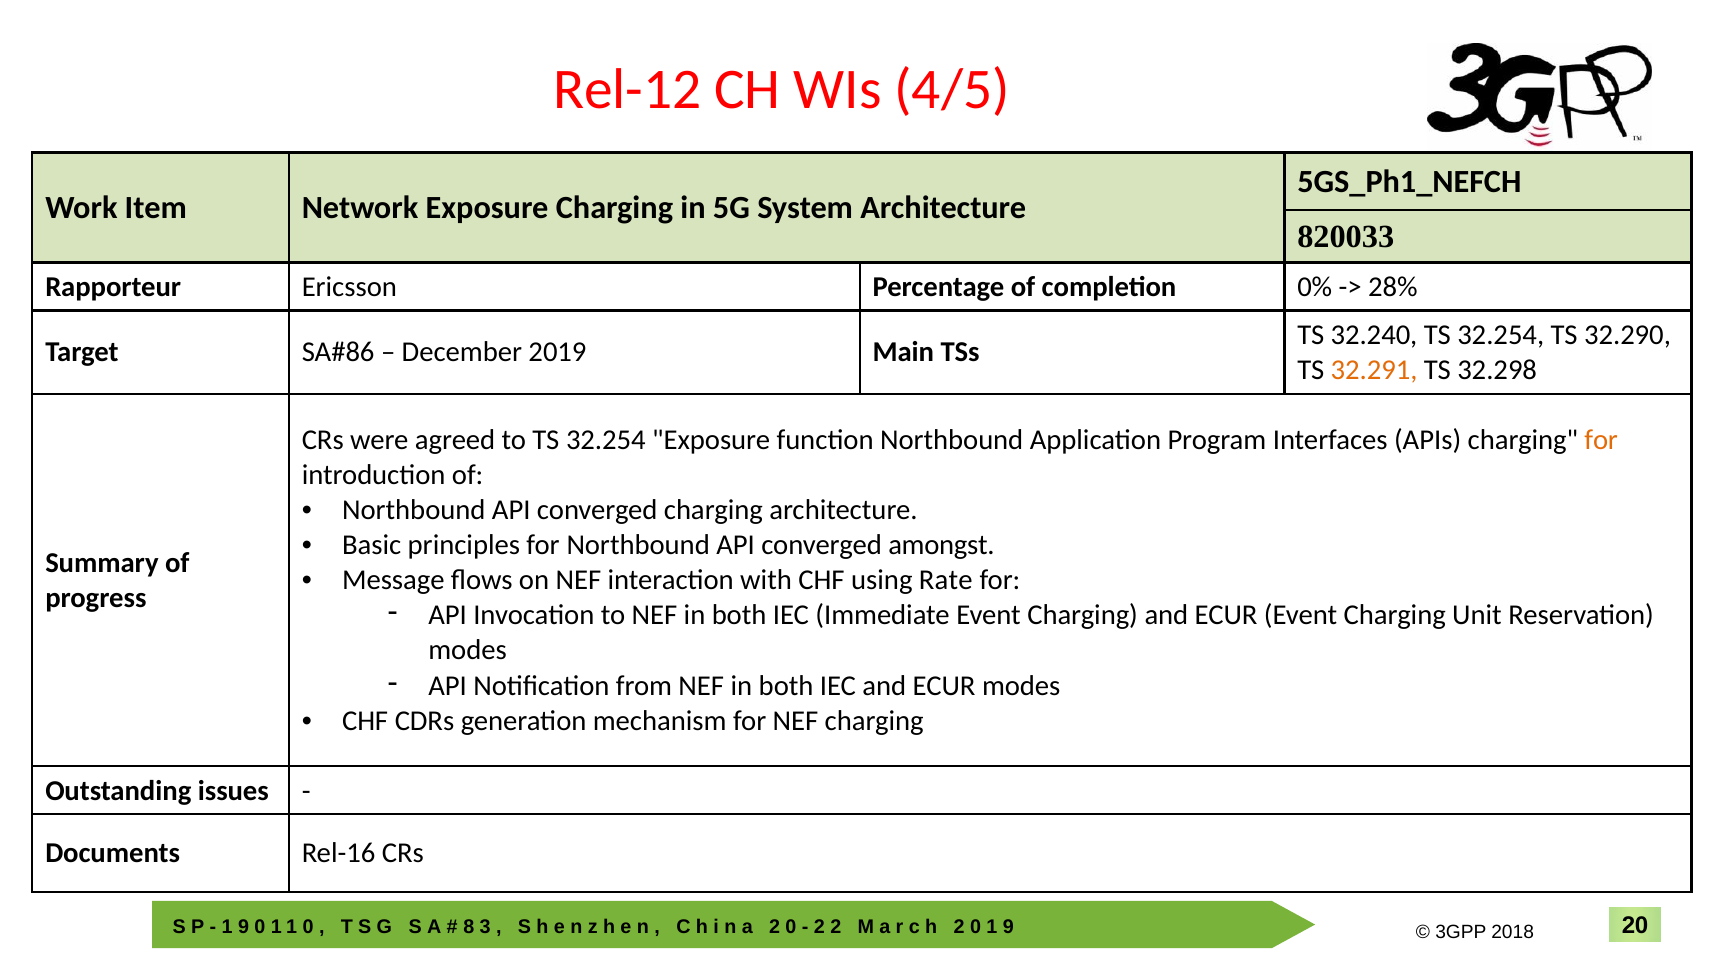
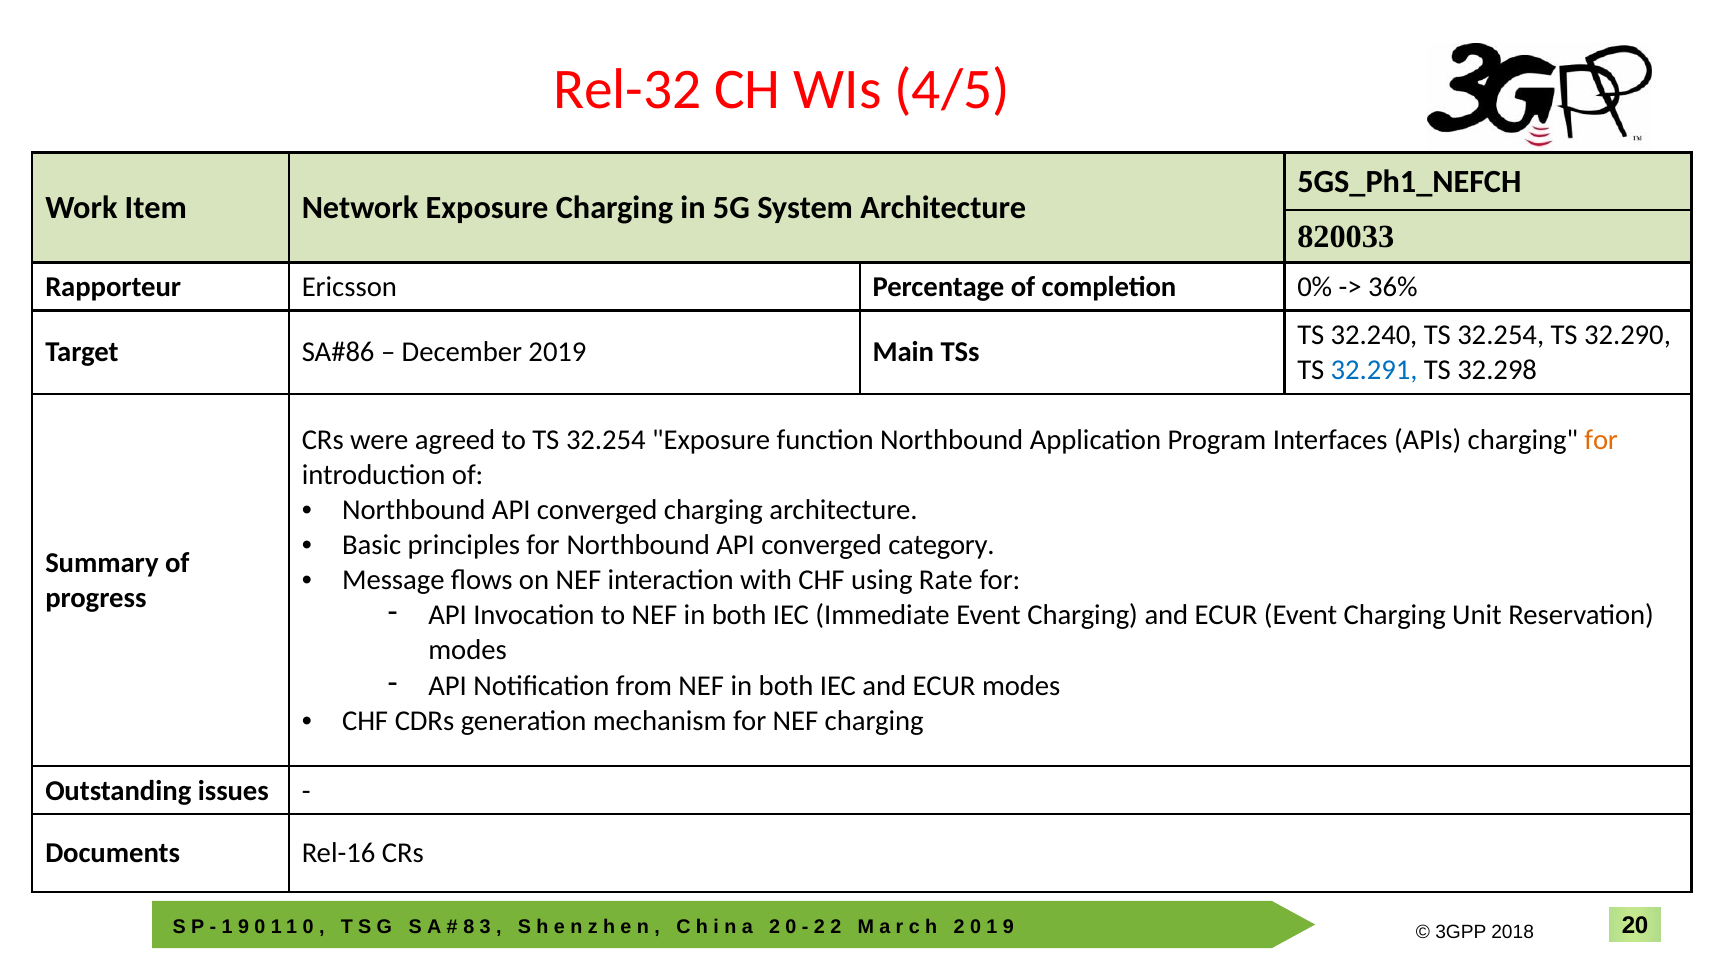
Rel-12: Rel-12 -> Rel-32
28%: 28% -> 36%
32.291 colour: orange -> blue
amongst: amongst -> category
